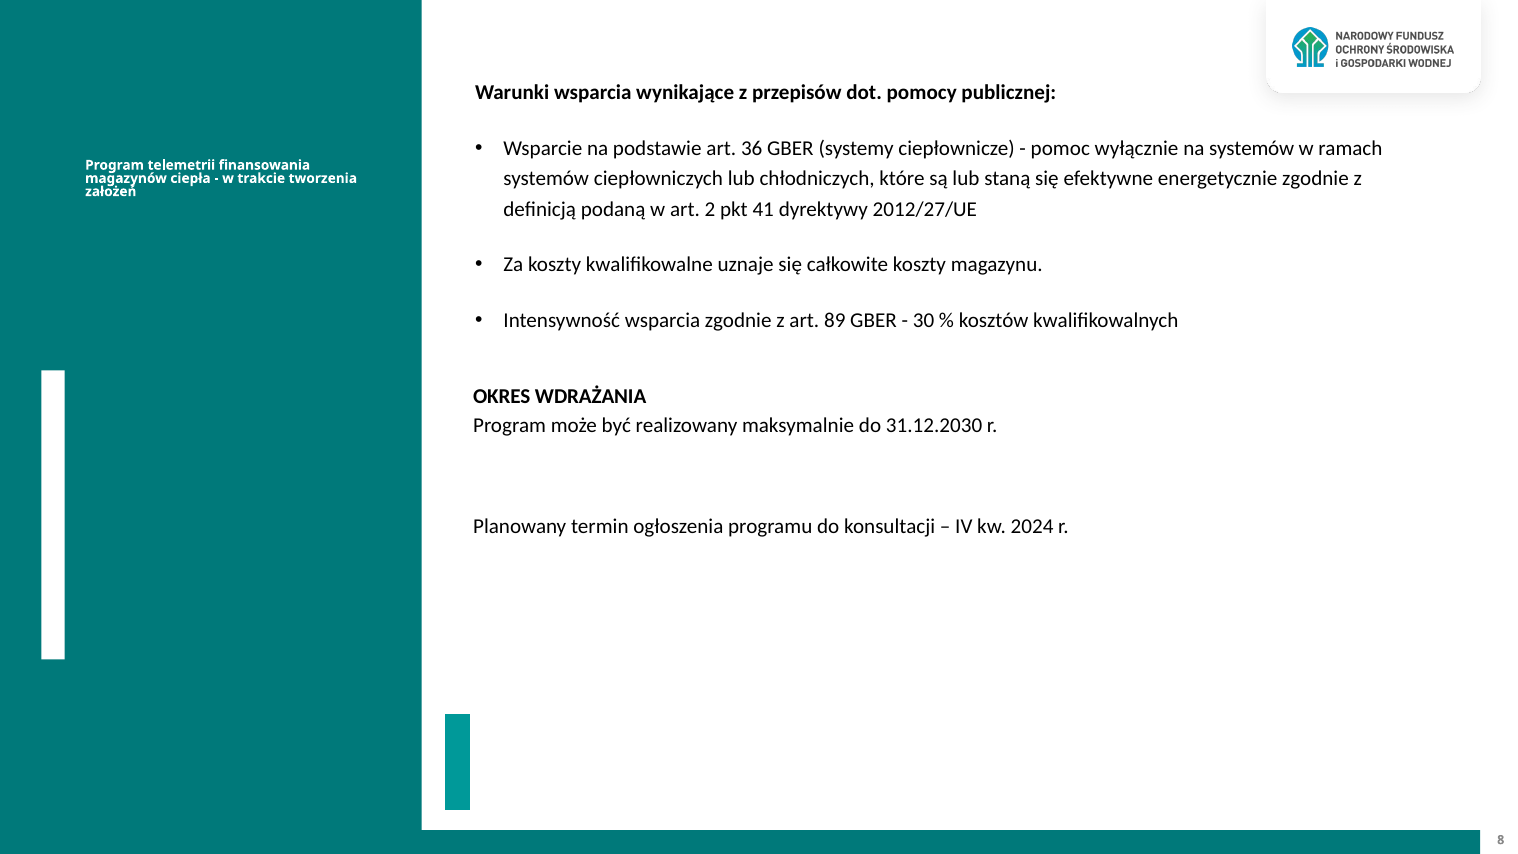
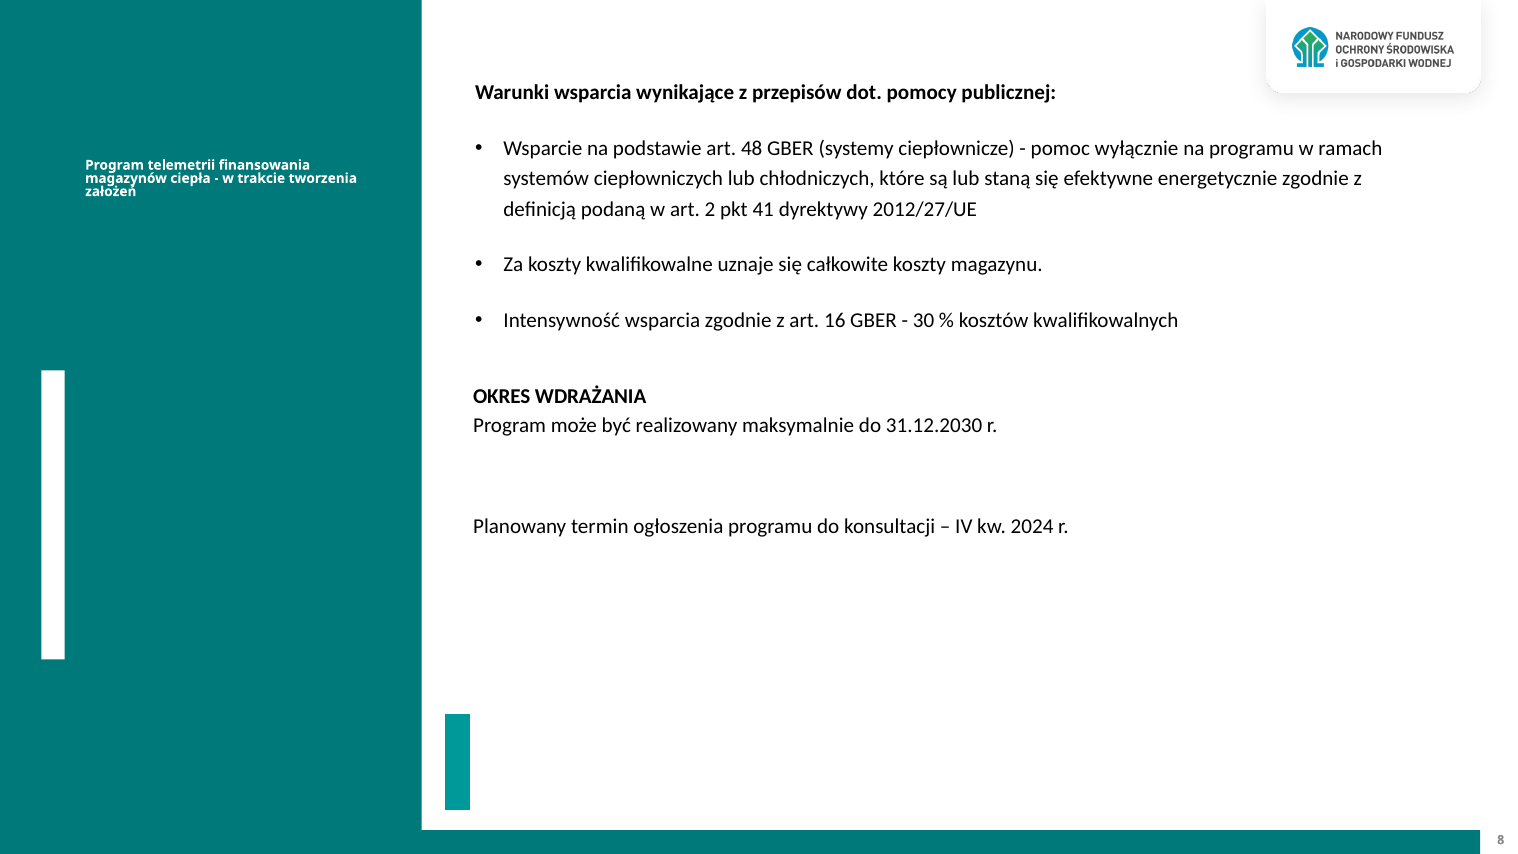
36: 36 -> 48
na systemów: systemów -> programu
89: 89 -> 16
